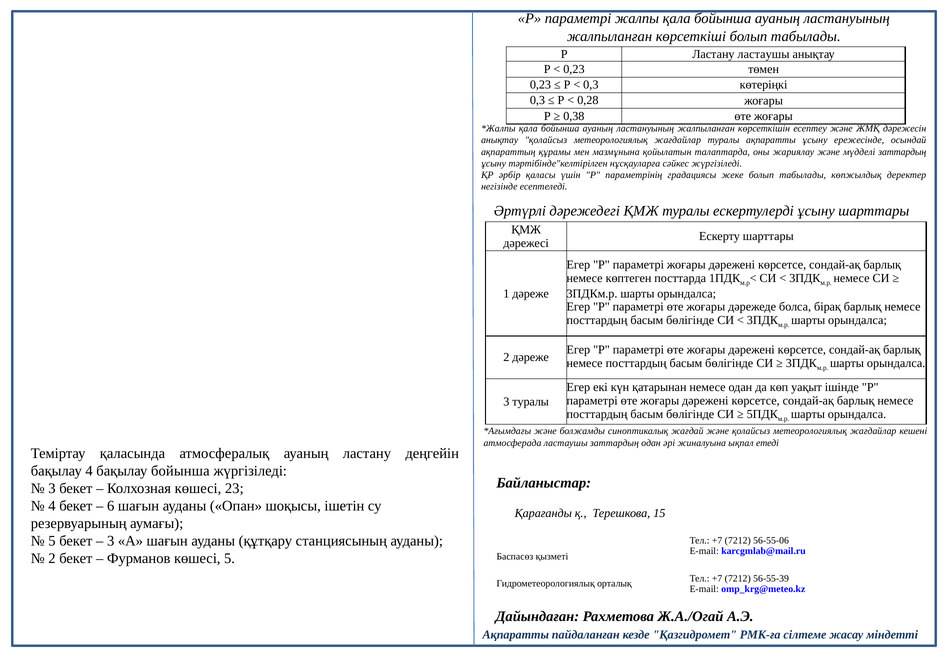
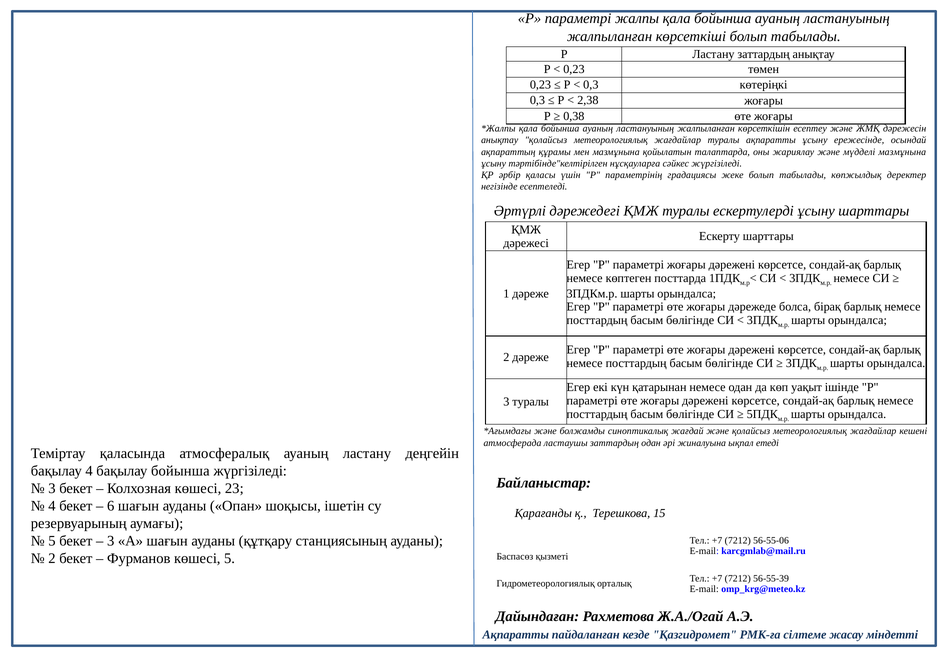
Ластану ластаушы: ластаушы -> заттардың
0,28: 0,28 -> 2,38
мүдделі заттардың: заттардың -> мазмұнына
